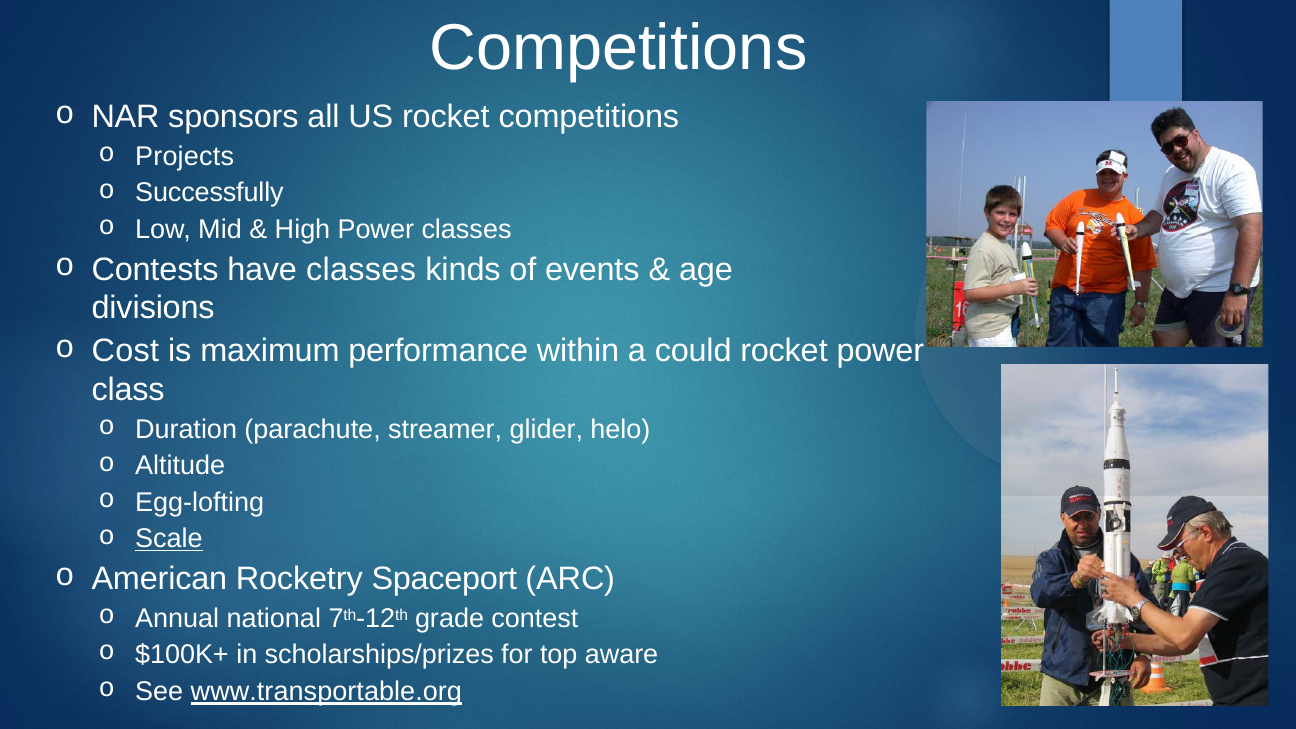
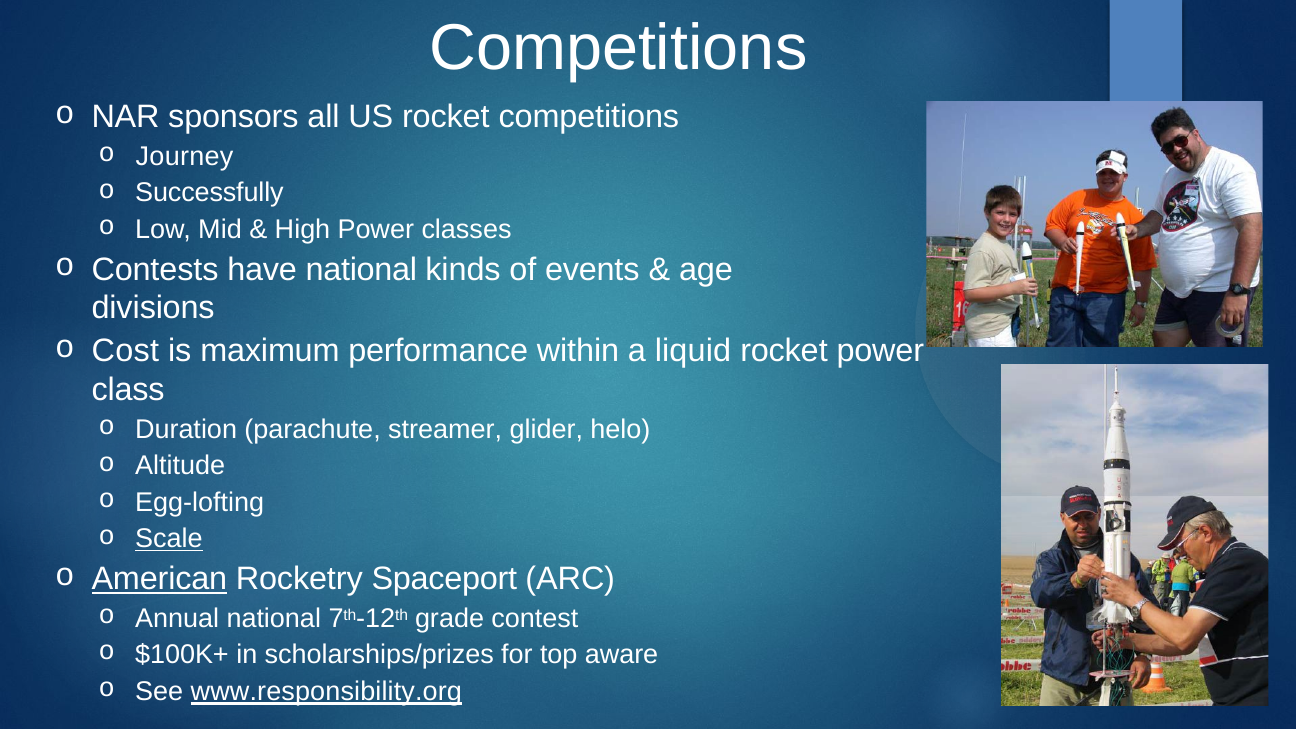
Projects: Projects -> Journey
have classes: classes -> national
could: could -> liquid
American underline: none -> present
www.transportable.org: www.transportable.org -> www.responsibility.org
